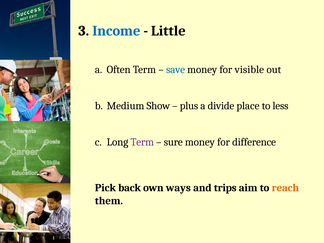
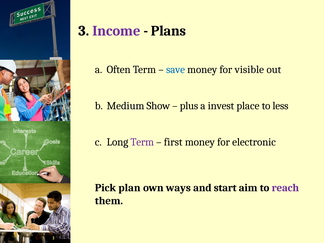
Income colour: blue -> purple
Little: Little -> Plans
divide: divide -> invest
sure: sure -> first
difference: difference -> electronic
back: back -> plan
trips: trips -> start
reach colour: orange -> purple
